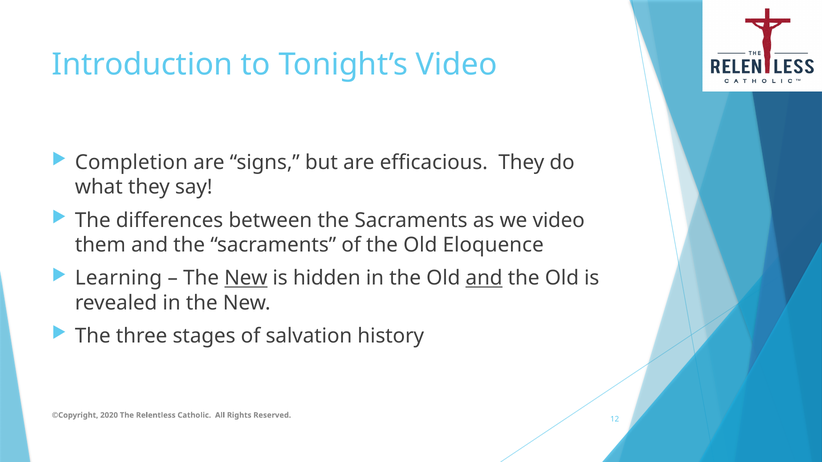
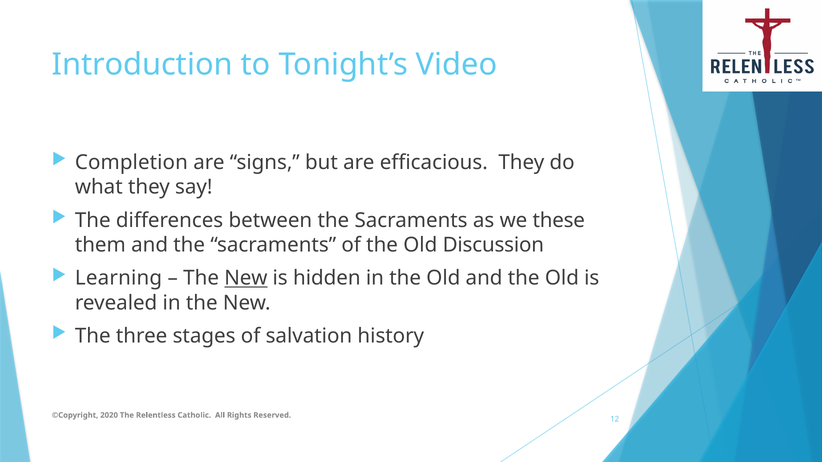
we video: video -> these
Eloquence: Eloquence -> Discussion
and at (484, 278) underline: present -> none
